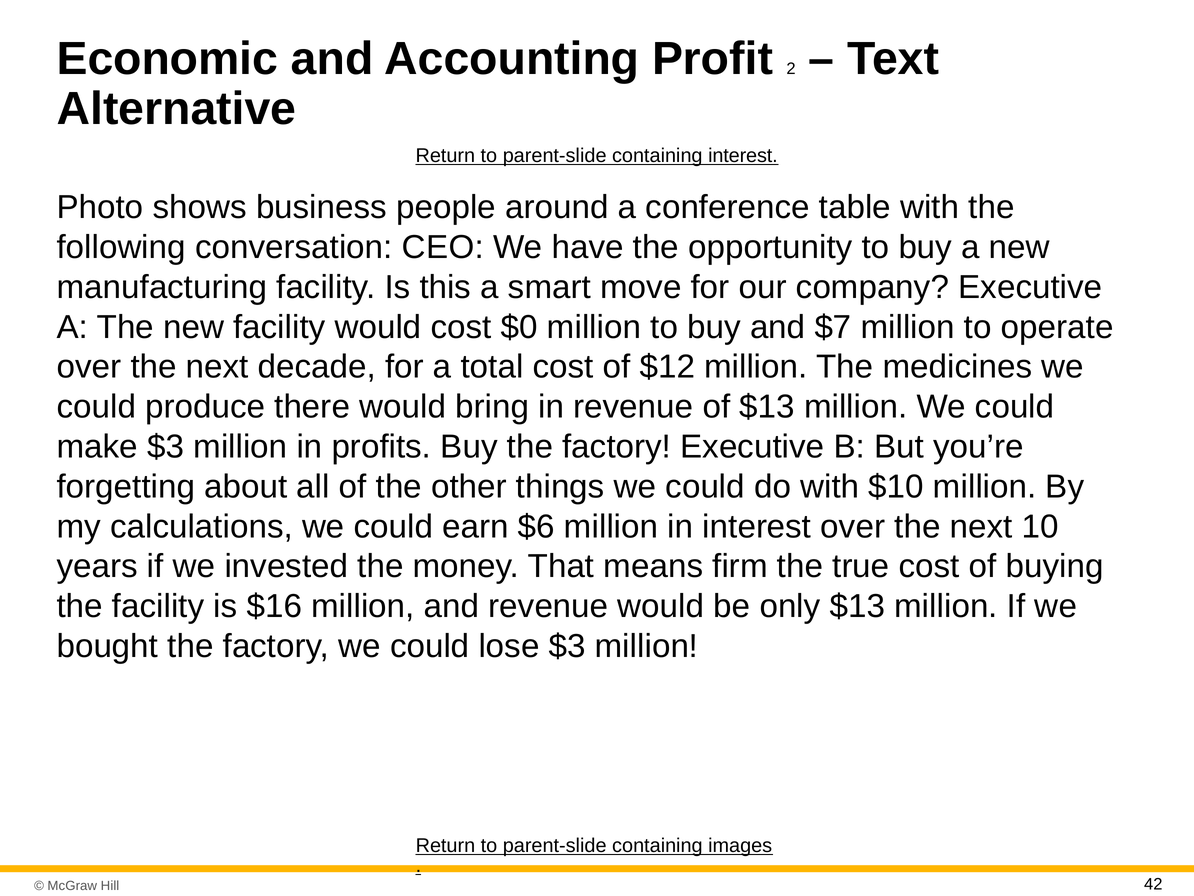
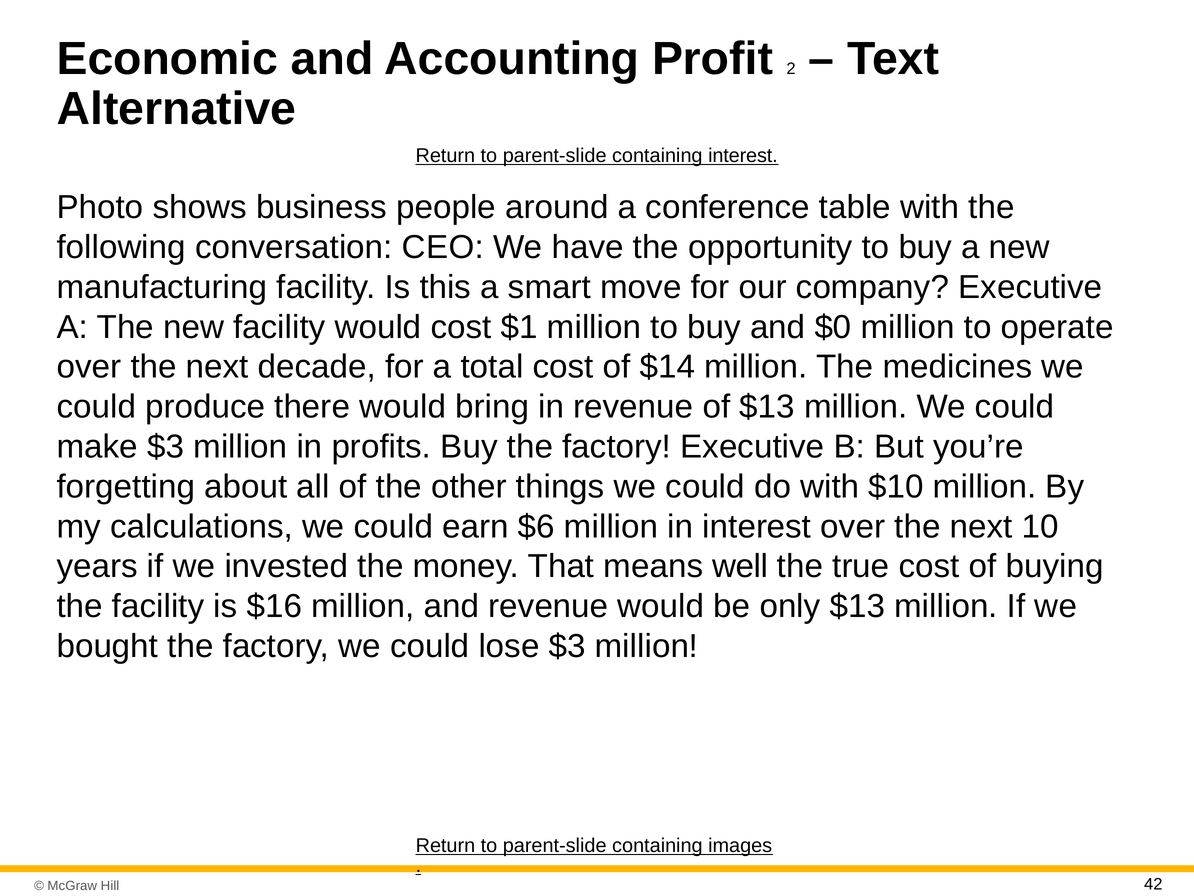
$0: $0 -> $1
$7: $7 -> $0
$12: $12 -> $14
firm: firm -> well
